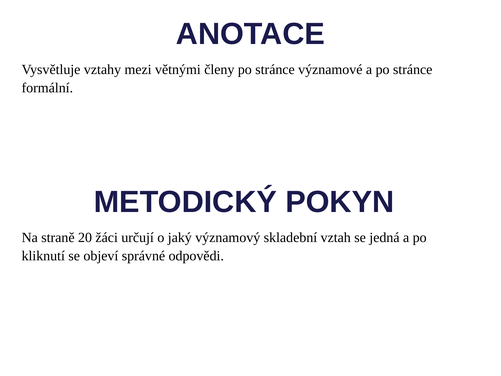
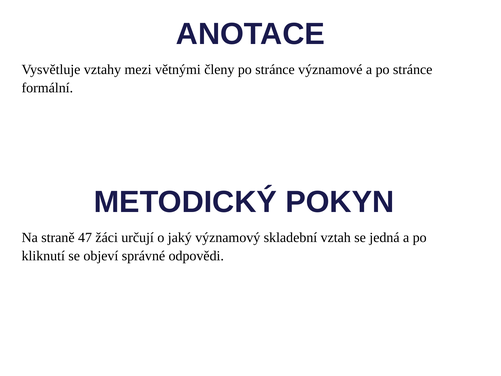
20: 20 -> 47
